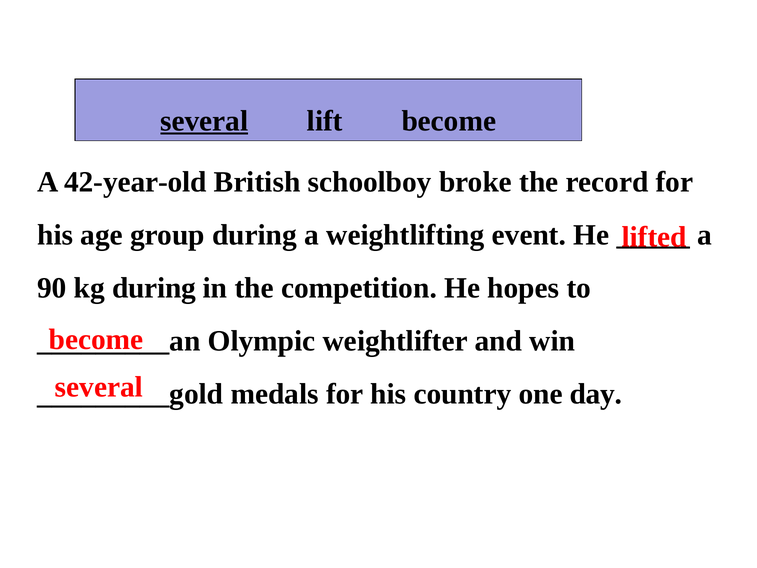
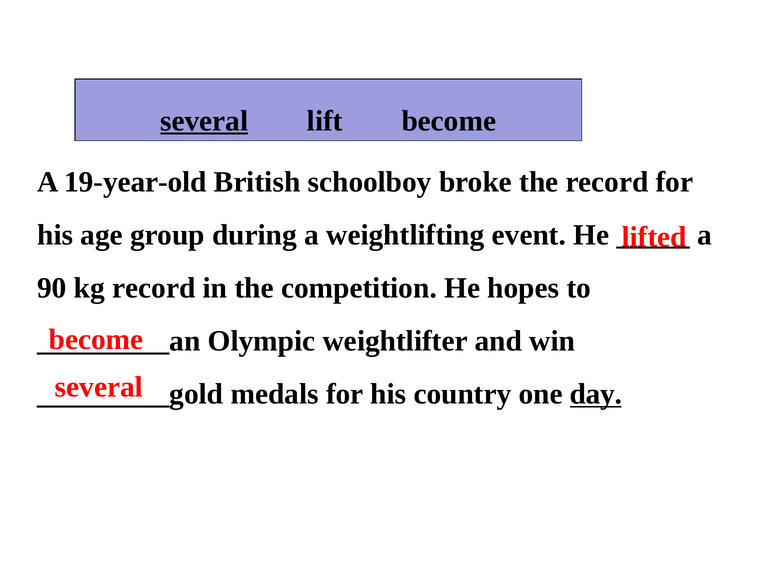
42-year-old: 42-year-old -> 19-year-old
kg during: during -> record
day underline: none -> present
